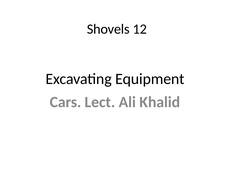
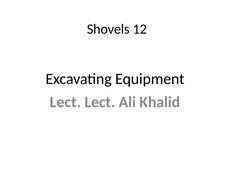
Cars at (65, 102): Cars -> Lect
